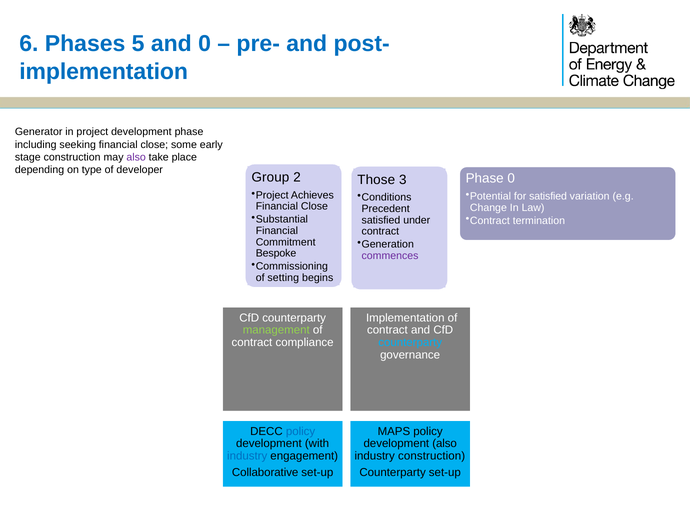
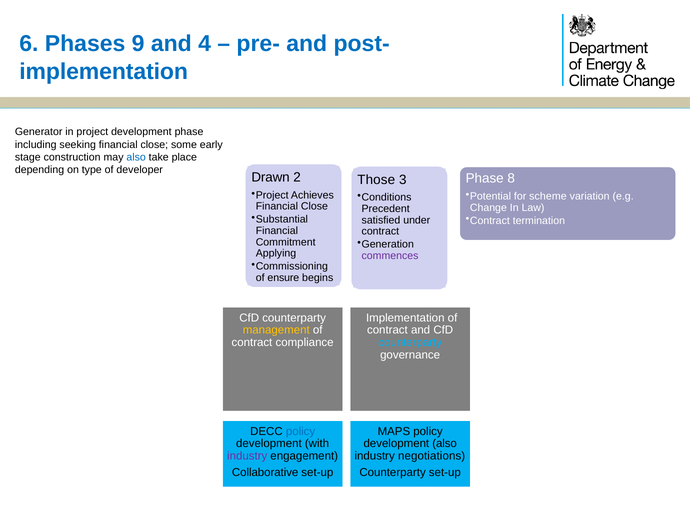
5: 5 -> 9
and 0: 0 -> 4
also at (136, 157) colour: purple -> blue
Group: Group -> Drawn
Phase 0: 0 -> 8
for satisfied: satisfied -> scheme
Bespoke: Bespoke -> Applying
setting: setting -> ensure
management colour: light green -> yellow
industry at (247, 457) colour: blue -> purple
industry construction: construction -> negotiations
